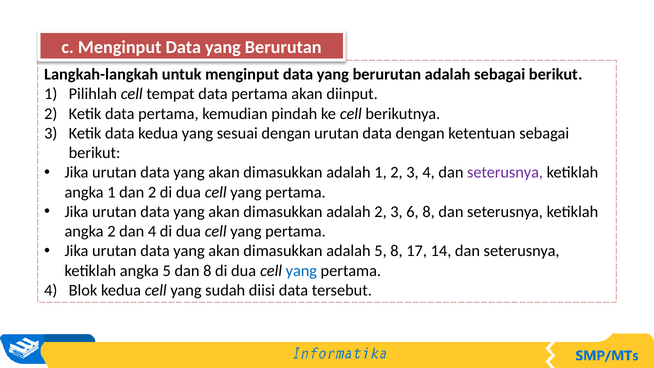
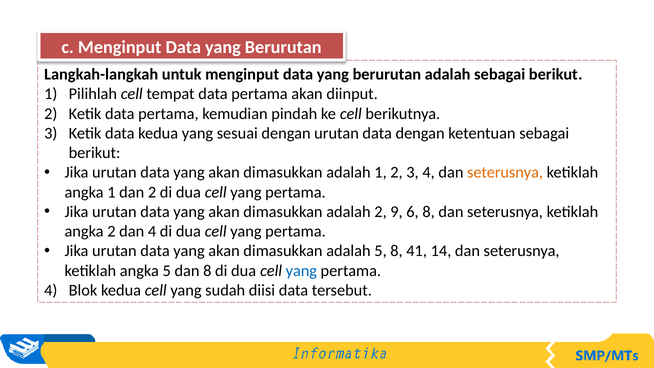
seterusnya at (505, 173) colour: purple -> orange
adalah 2 3: 3 -> 9
17: 17 -> 41
